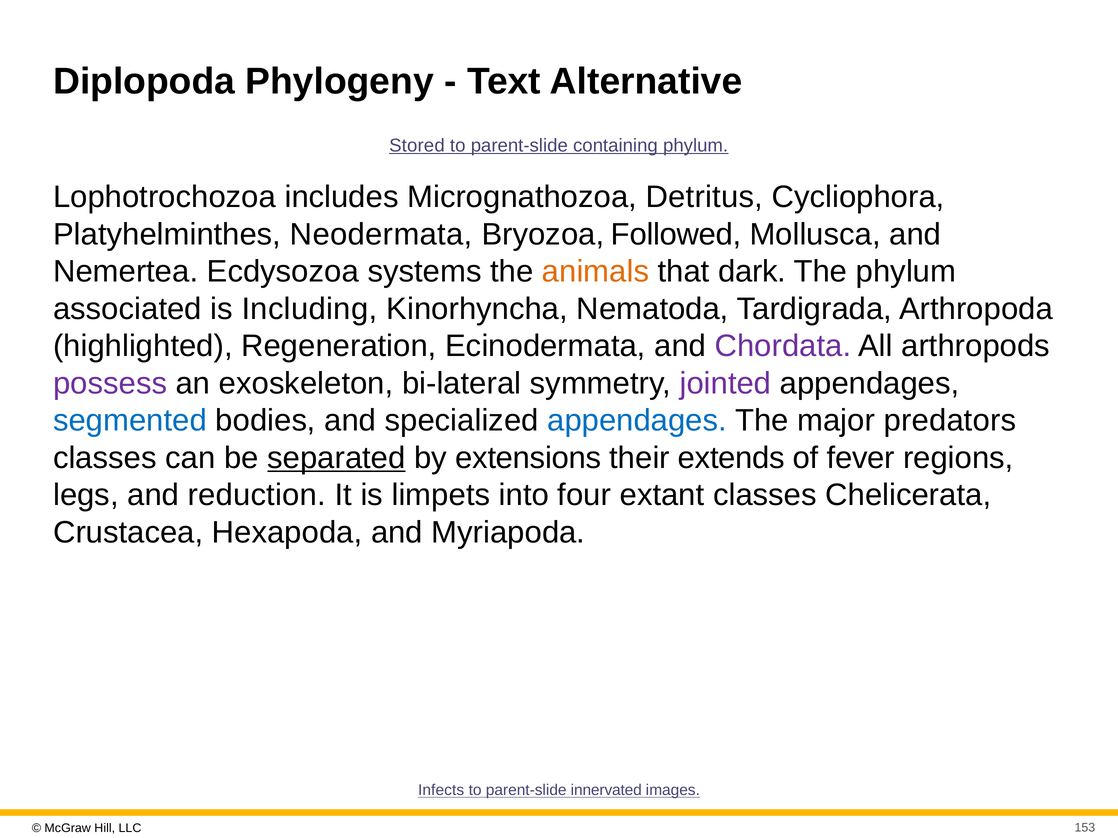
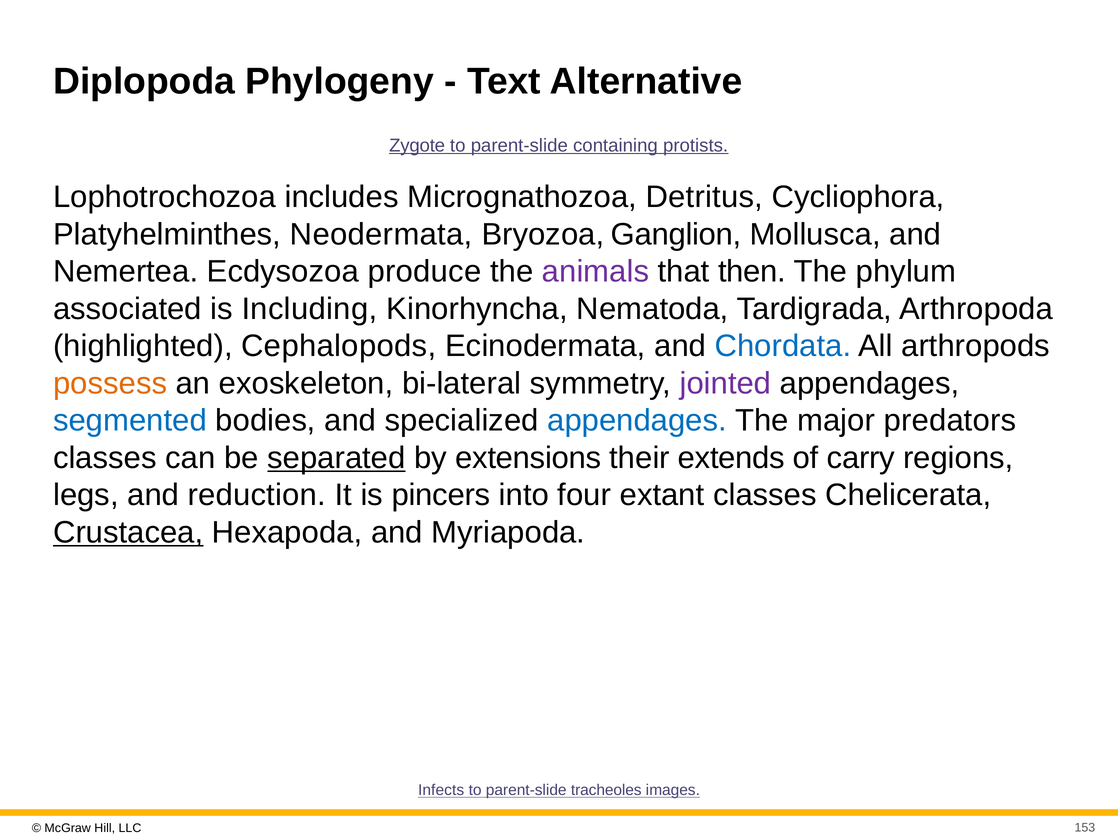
Stored: Stored -> Zygote
containing phylum: phylum -> protists
Followed: Followed -> Ganglion
systems: systems -> produce
animals colour: orange -> purple
dark: dark -> then
Regeneration: Regeneration -> Cephalopods
Chordata colour: purple -> blue
possess colour: purple -> orange
fever: fever -> carry
limpets: limpets -> pincers
Crustacea underline: none -> present
innervated: innervated -> tracheoles
